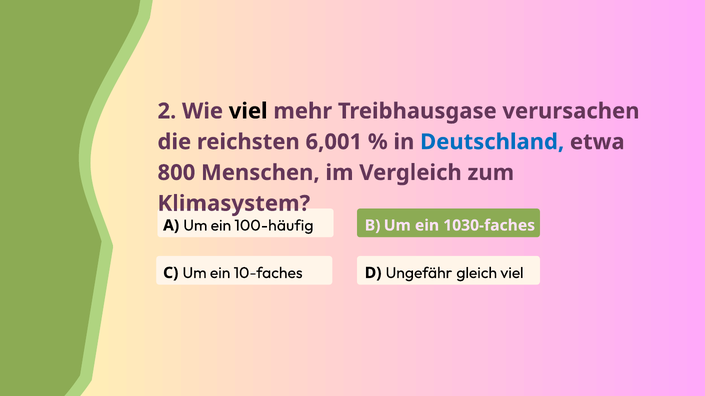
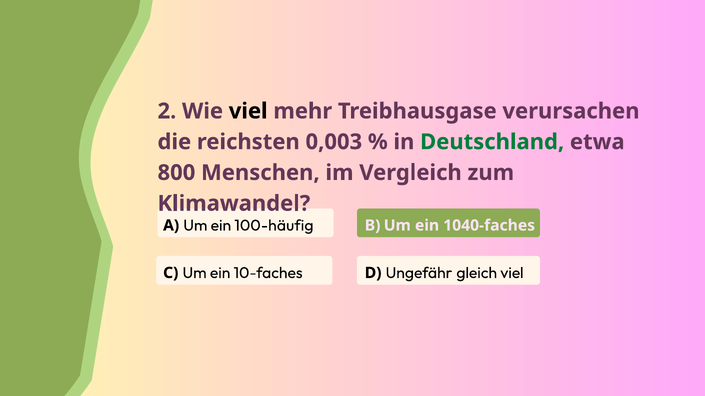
6,001: 6,001 -> 0,003
Deutschland colour: blue -> green
Klimasystem: Klimasystem -> Klimawandel
1030-faches: 1030-faches -> 1040-faches
